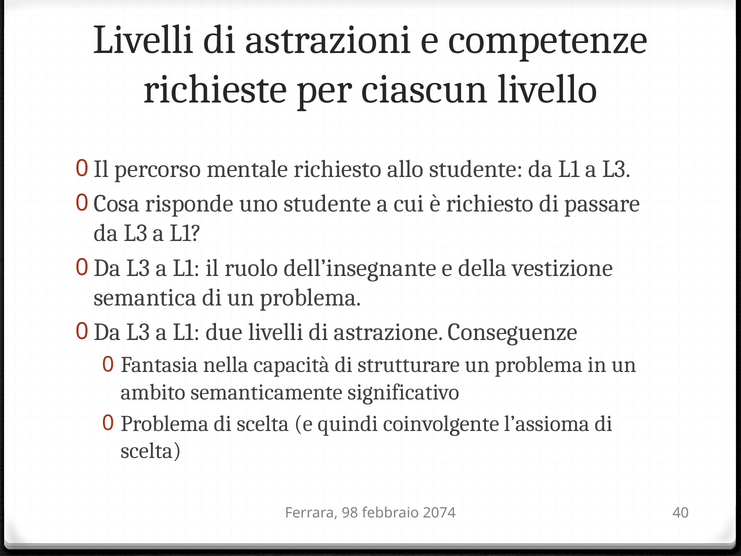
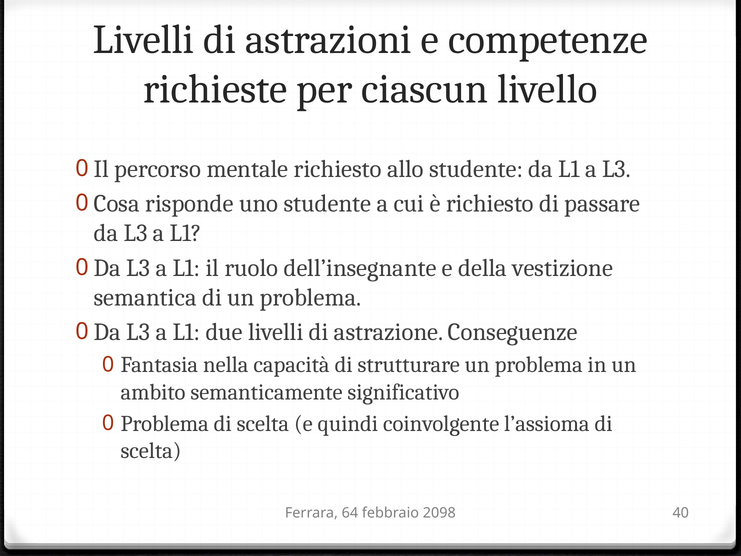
98: 98 -> 64
2074: 2074 -> 2098
